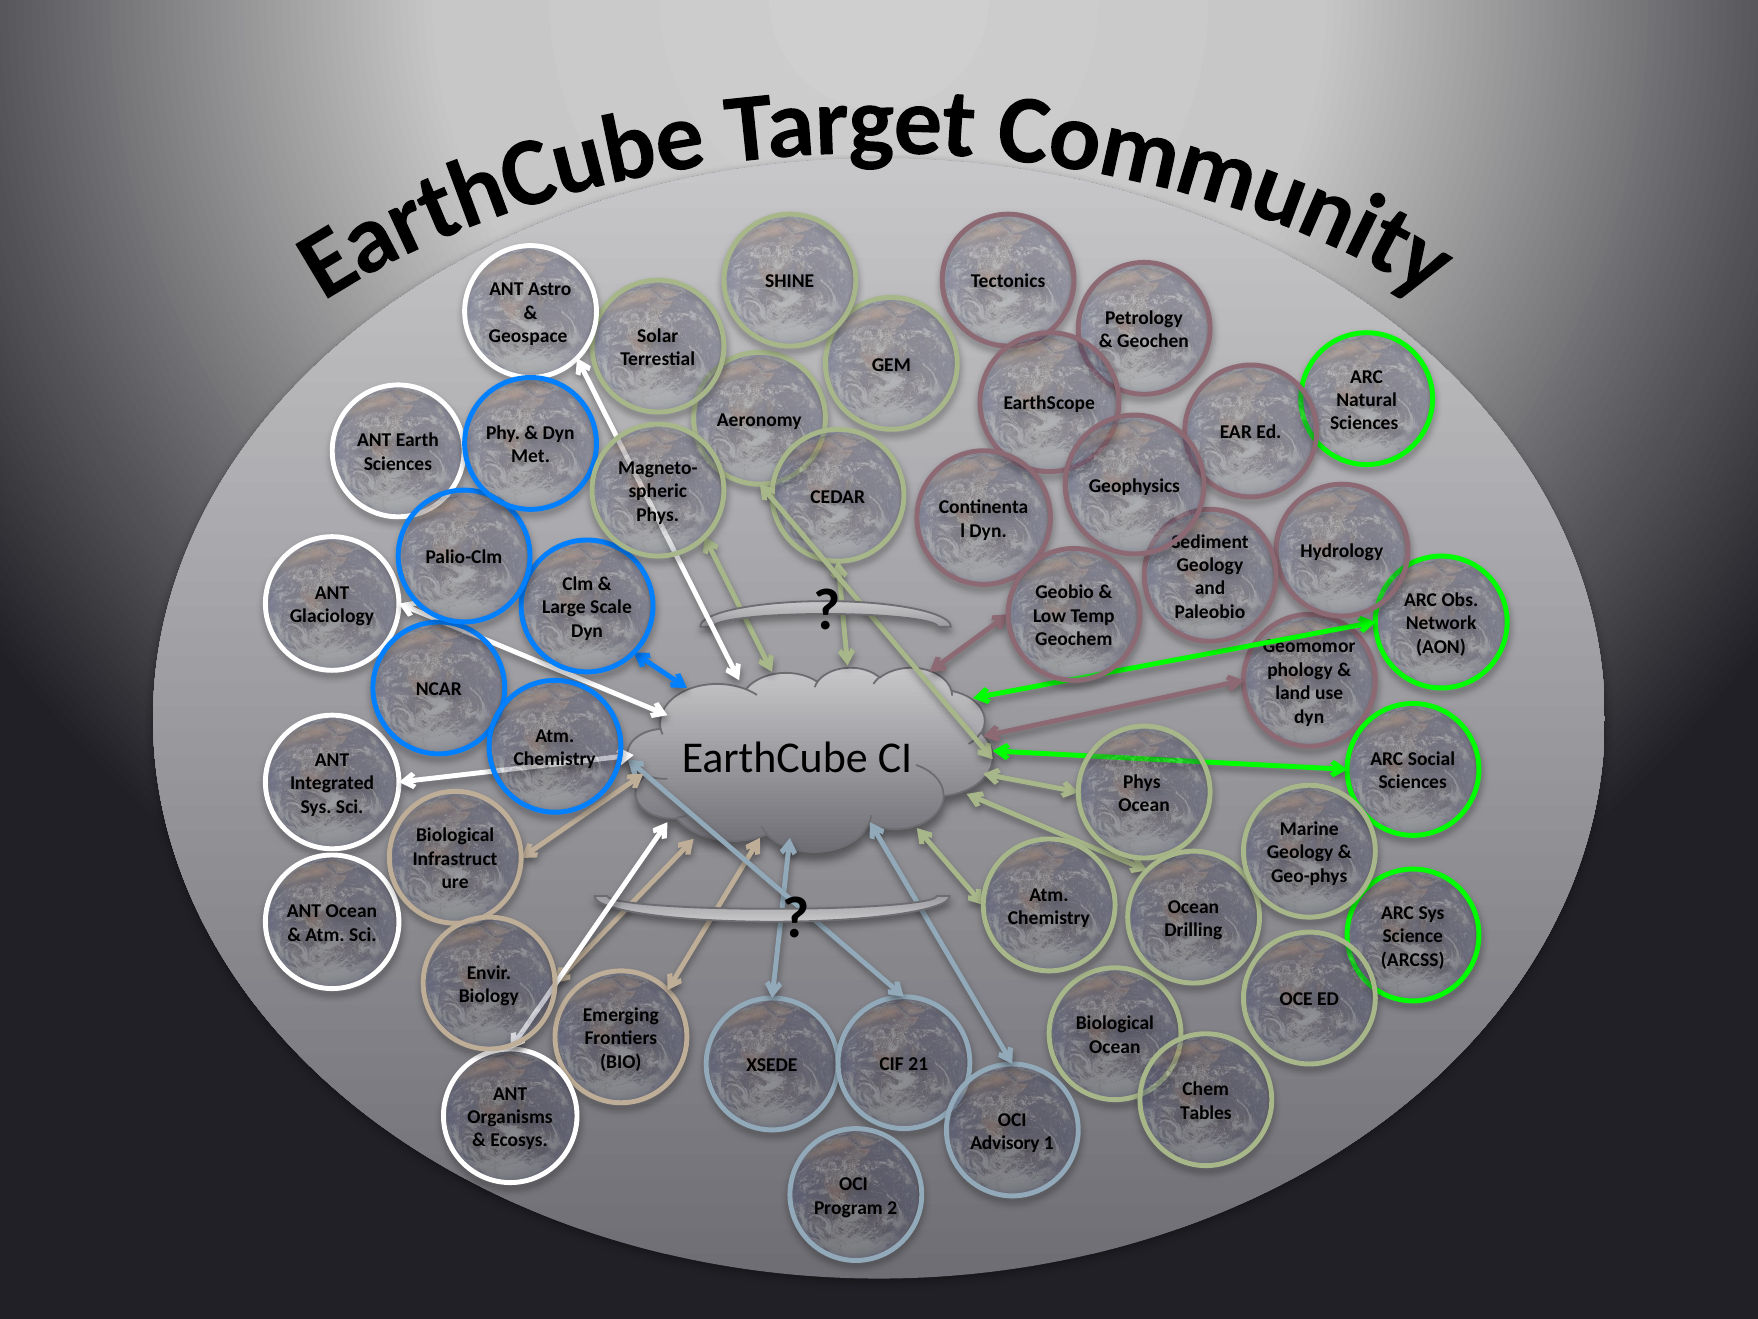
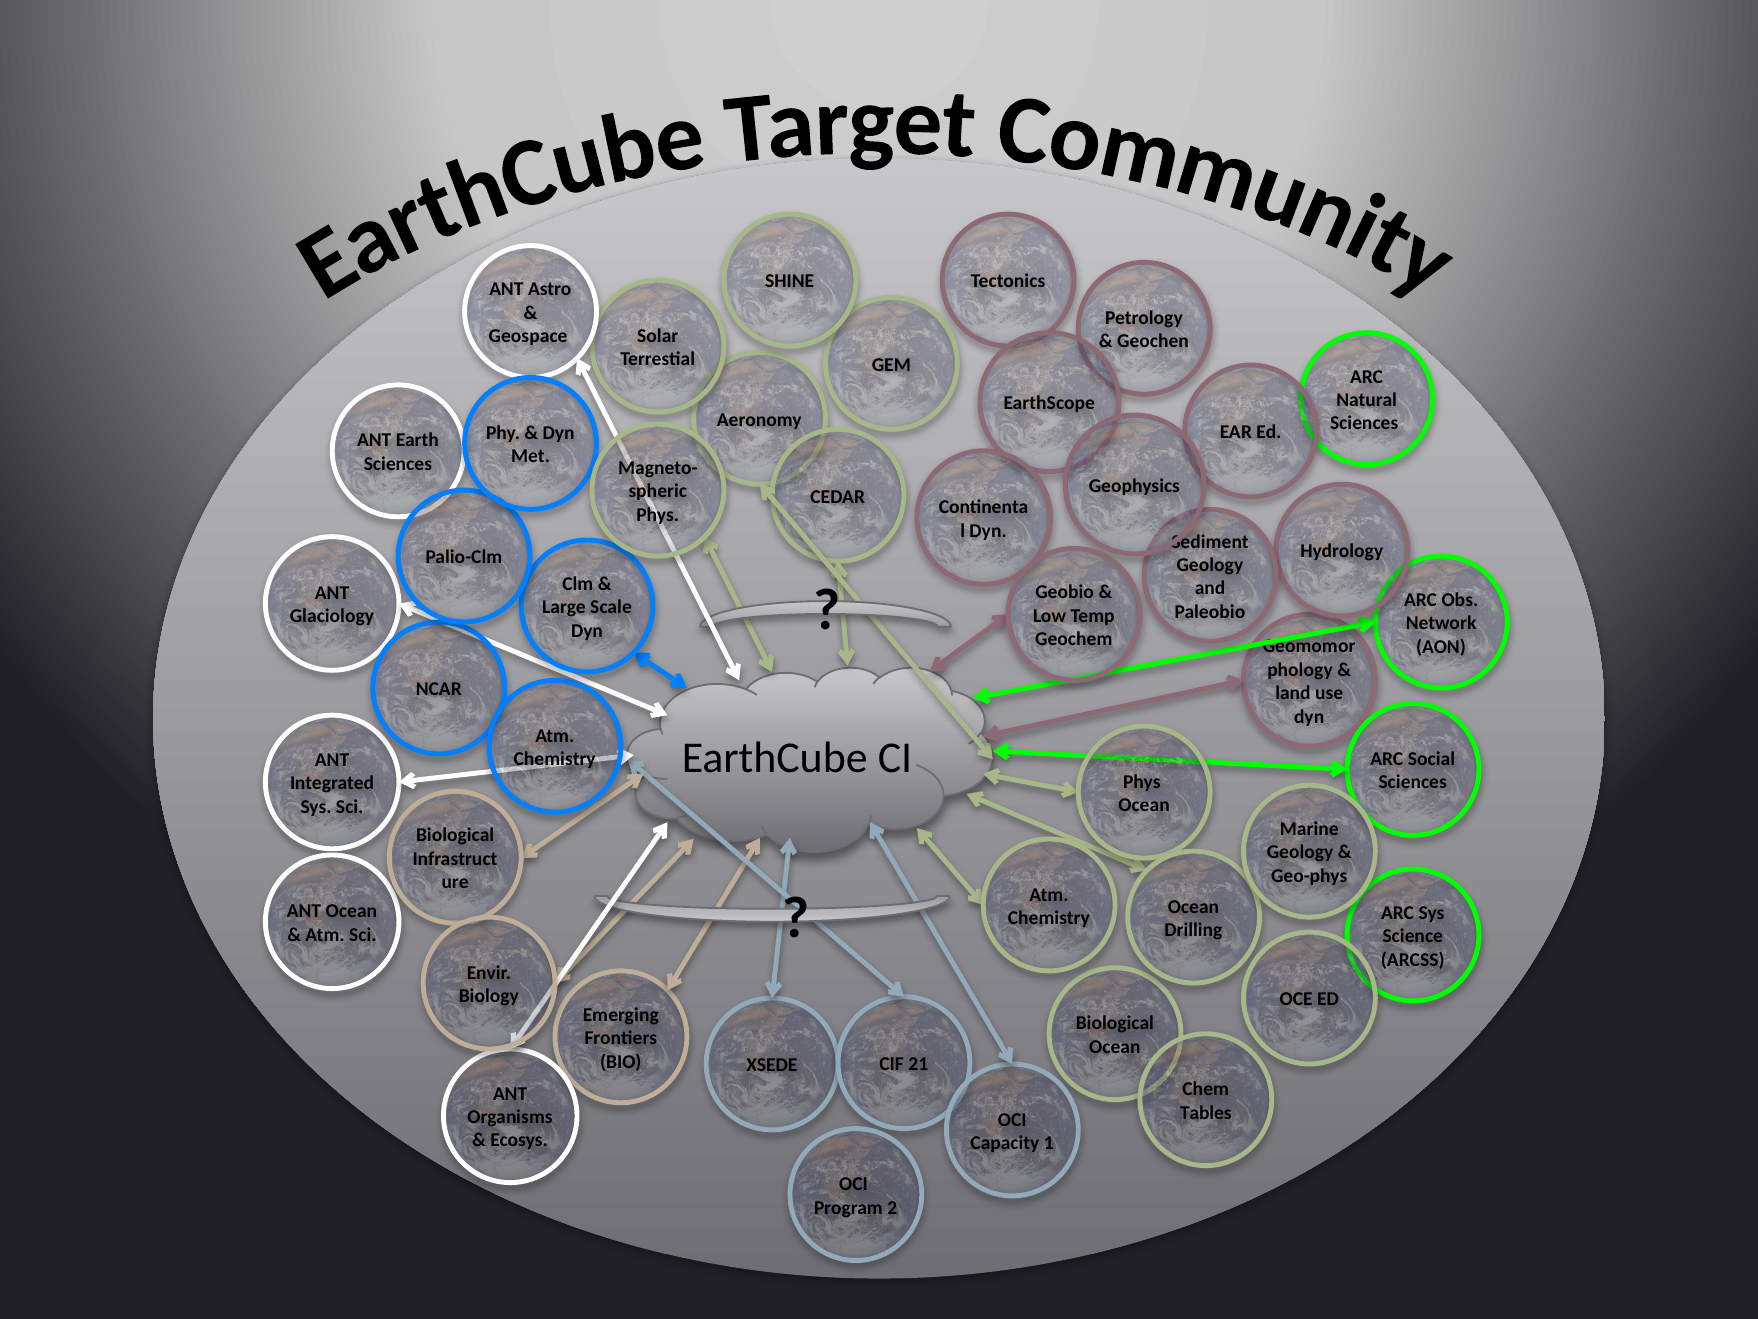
Advisory: Advisory -> Capacity
